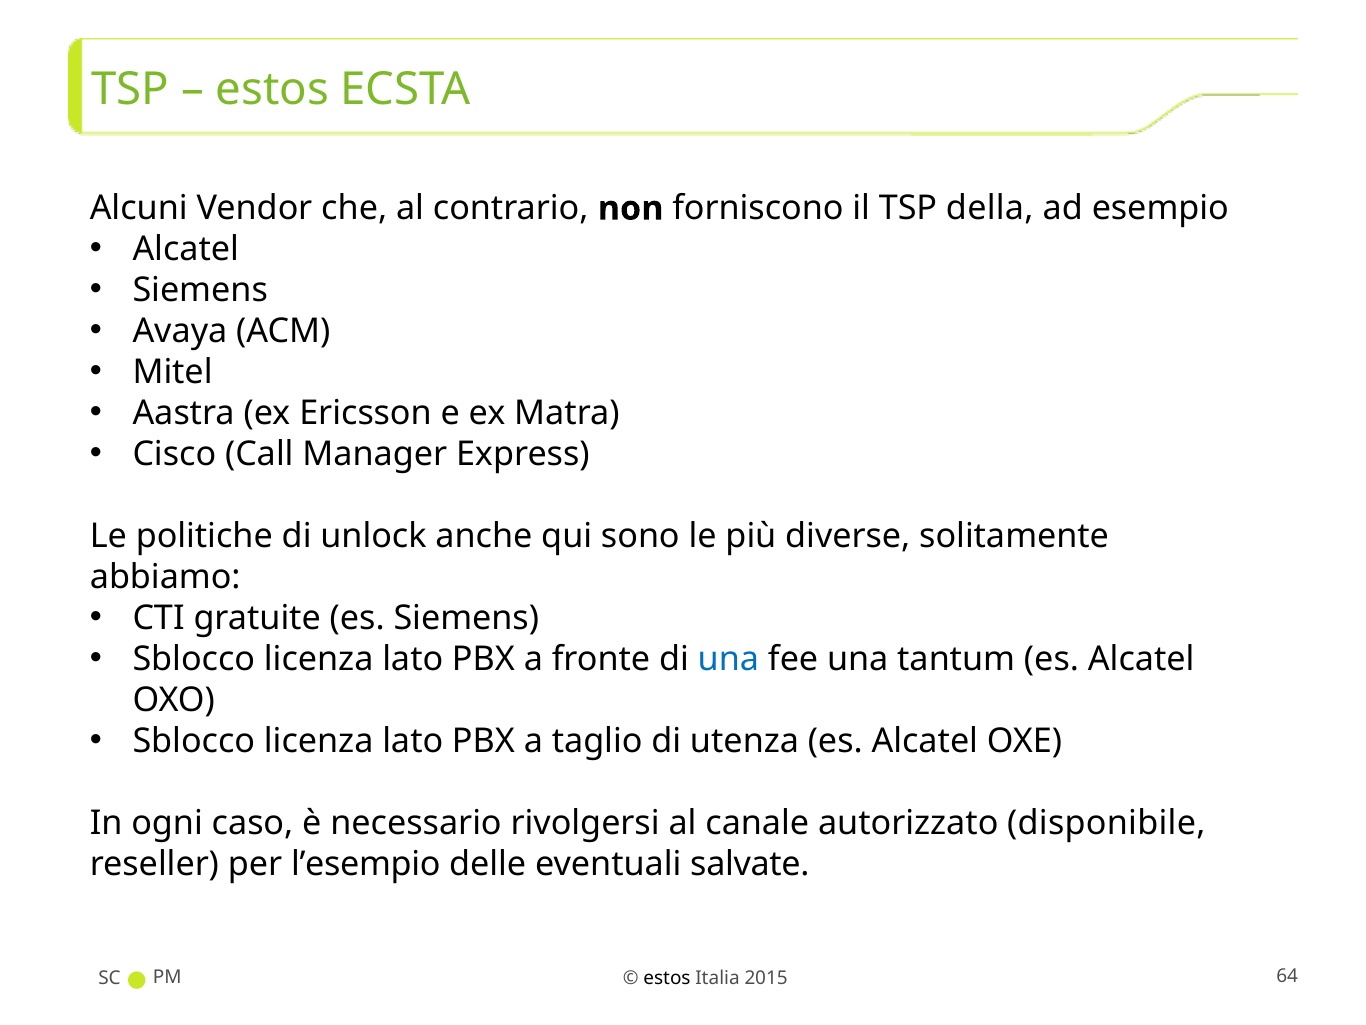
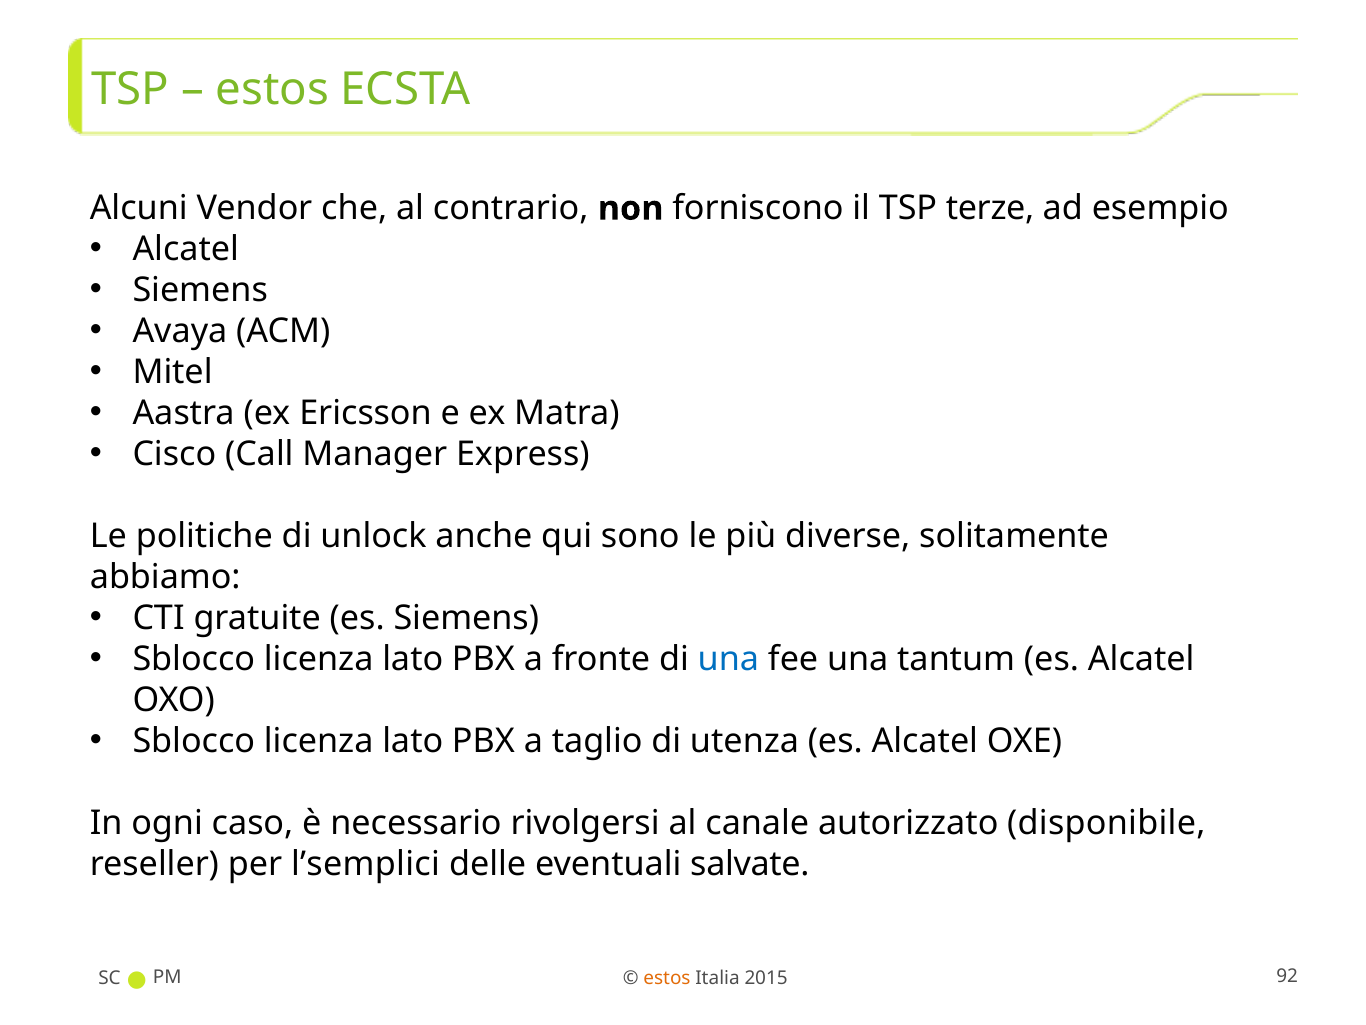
della: della -> terze
l’esempio: l’esempio -> l’semplici
64: 64 -> 92
estos at (667, 978) colour: black -> orange
